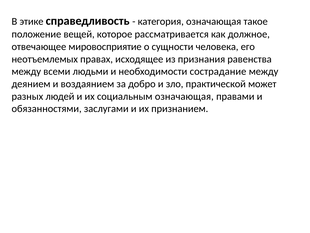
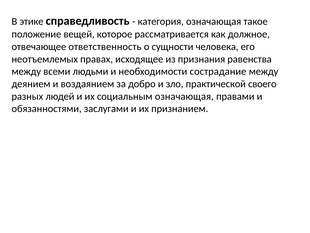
мировосприятие: мировосприятие -> ответственность
может: может -> своего
